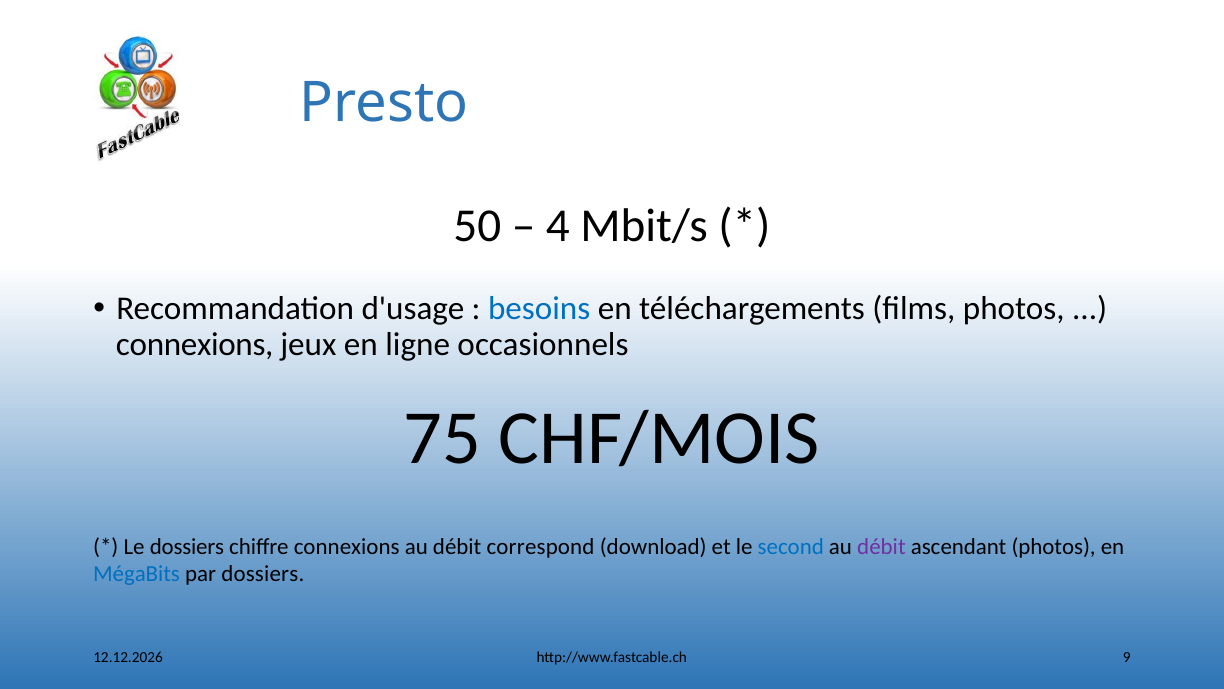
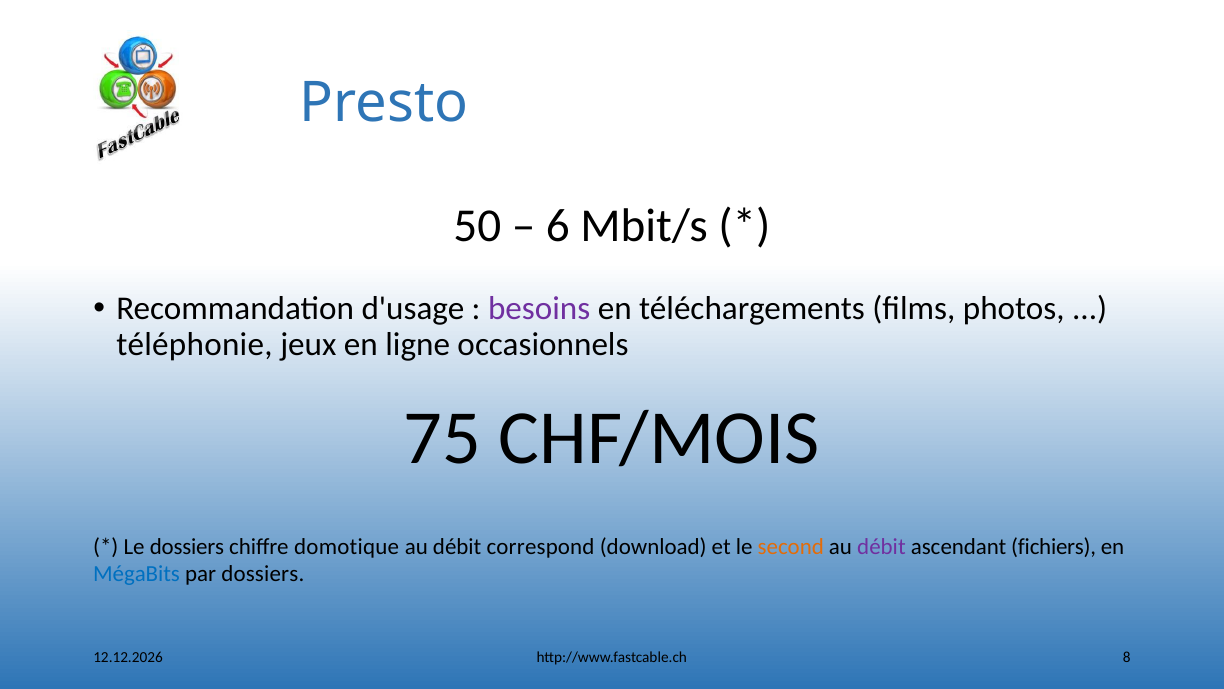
4: 4 -> 6
besoins colour: blue -> purple
connexions at (195, 344): connexions -> téléphonie
chiffre connexions: connexions -> domotique
second colour: blue -> orange
ascendant photos: photos -> fichiers
9: 9 -> 8
